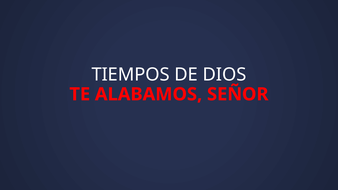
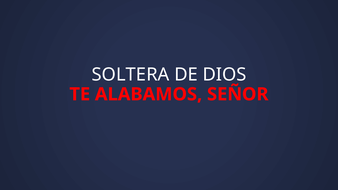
TIEMPOS: TIEMPOS -> SOLTERA
